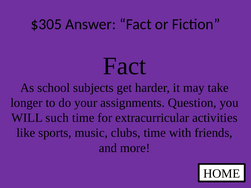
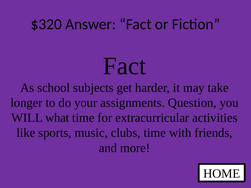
$305: $305 -> $320
such: such -> what
